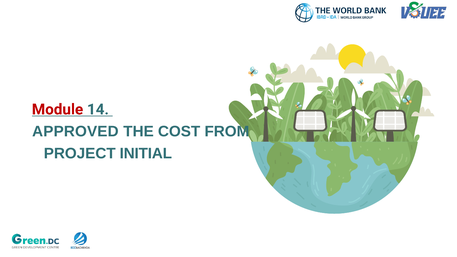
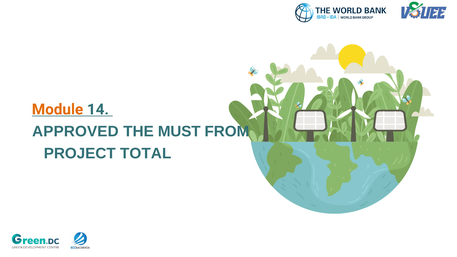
Module colour: red -> orange
COST: COST -> MUST
INITIAL: INITIAL -> TOTAL
